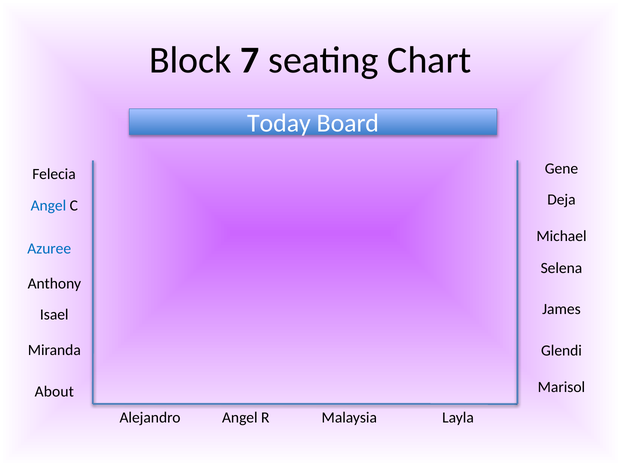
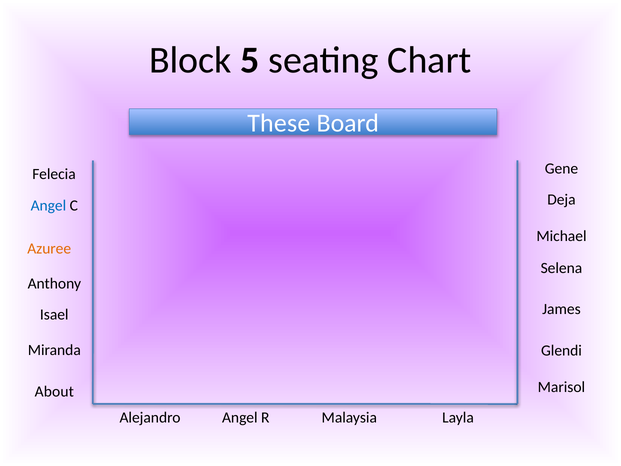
7: 7 -> 5
Today: Today -> These
Azuree colour: blue -> orange
